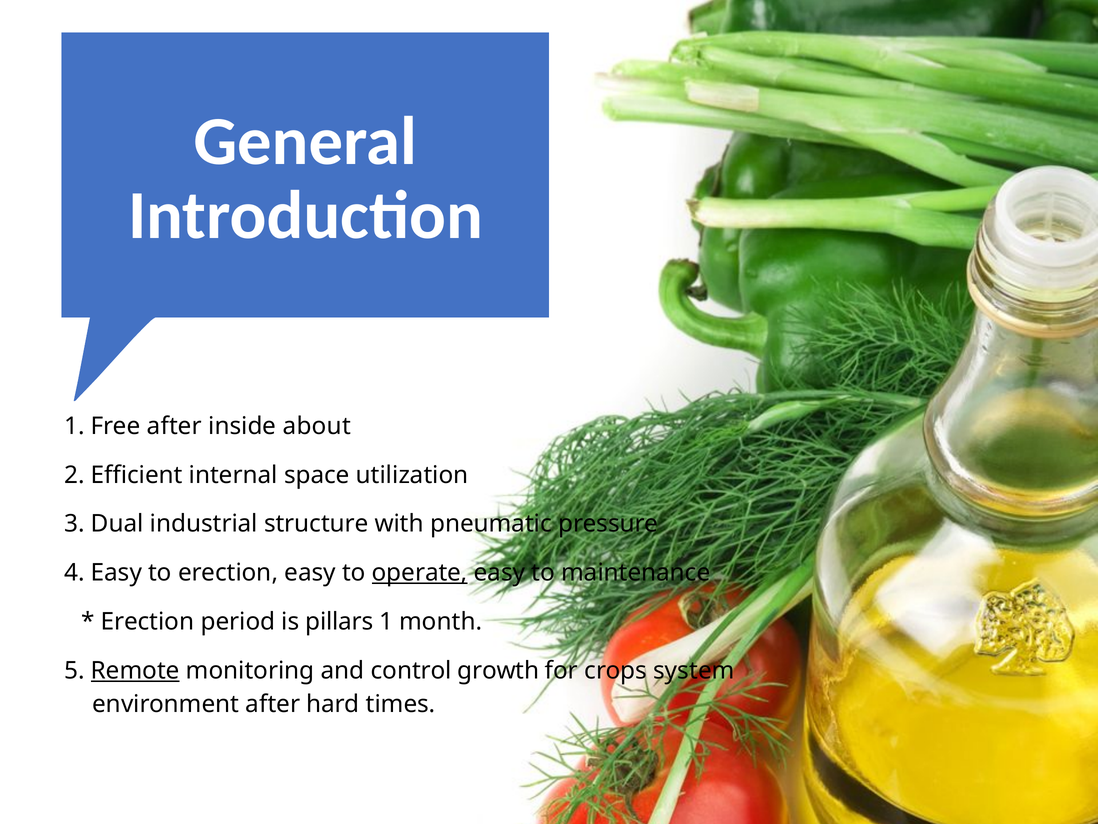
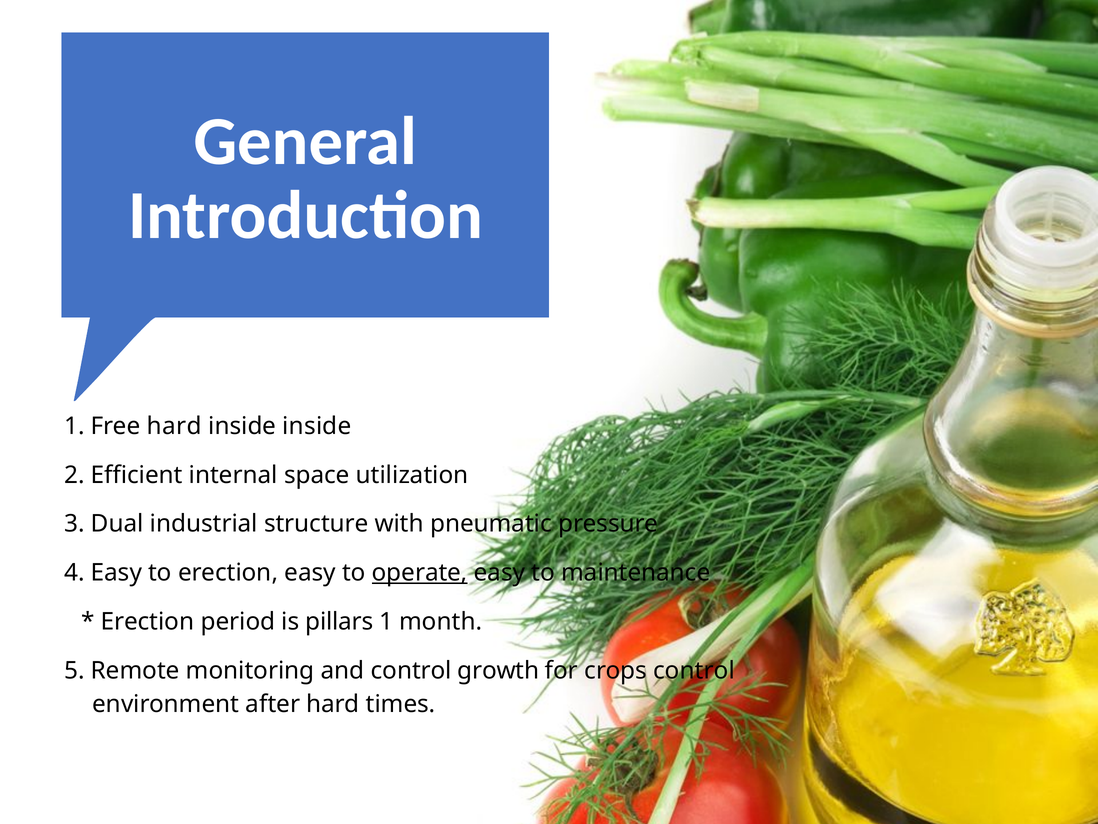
Free after: after -> hard
inside about: about -> inside
Remote underline: present -> none
crops system: system -> control
